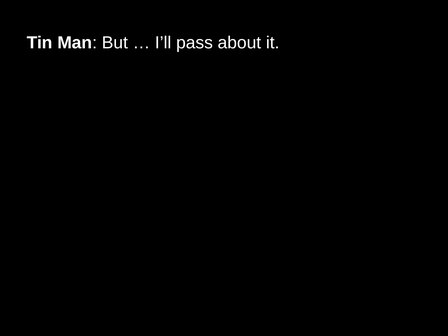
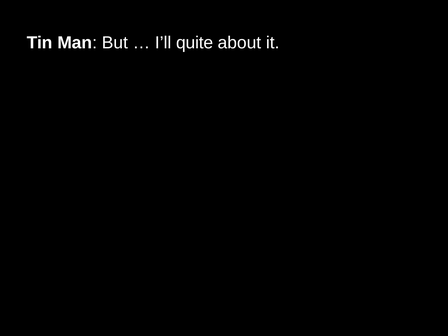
pass: pass -> quite
